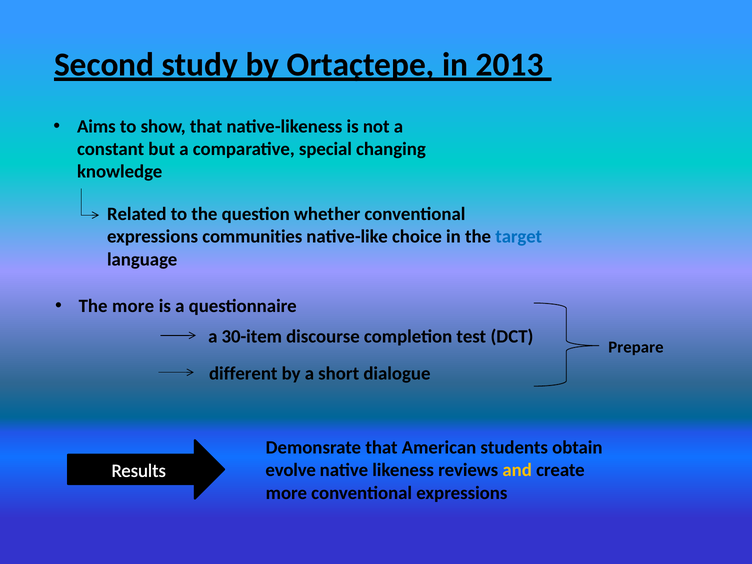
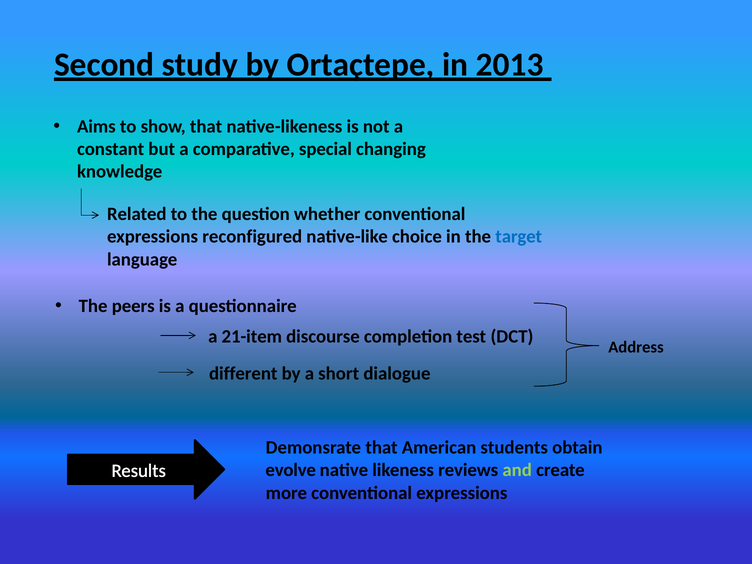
communities: communities -> reconfigured
The more: more -> peers
30-item: 30-item -> 21-item
Prepare: Prepare -> Address
and colour: yellow -> light green
